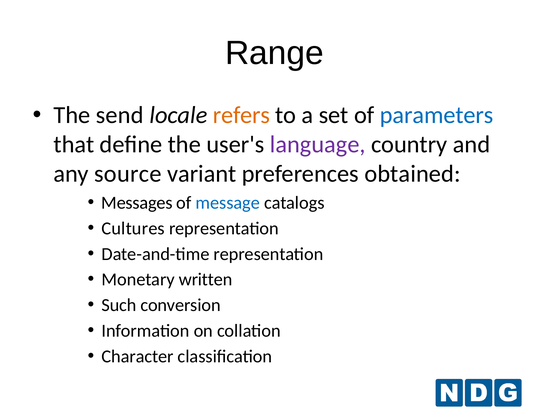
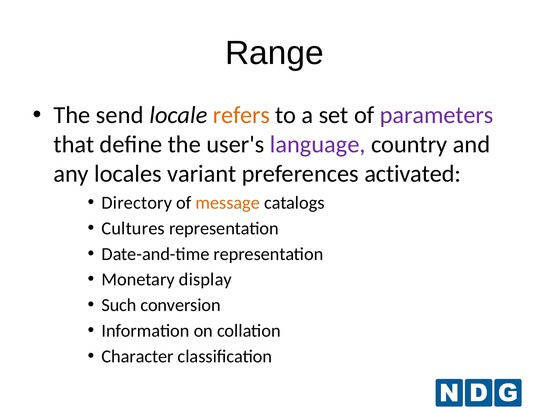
parameters colour: blue -> purple
source: source -> locales
obtained: obtained -> activated
Messages: Messages -> Directory
message colour: blue -> orange
written: written -> display
